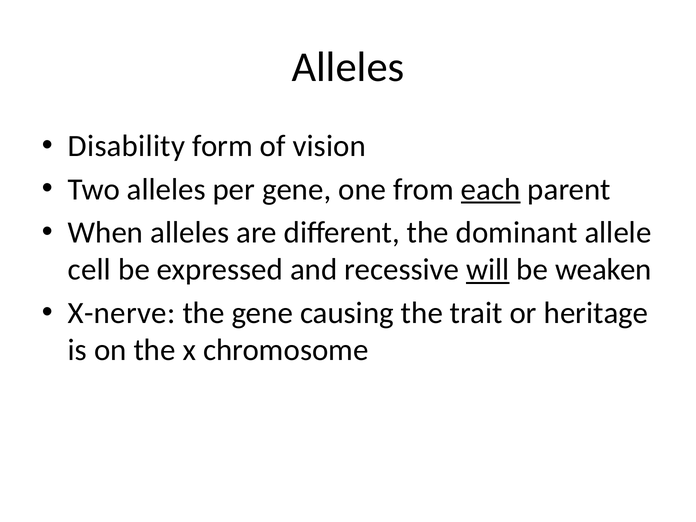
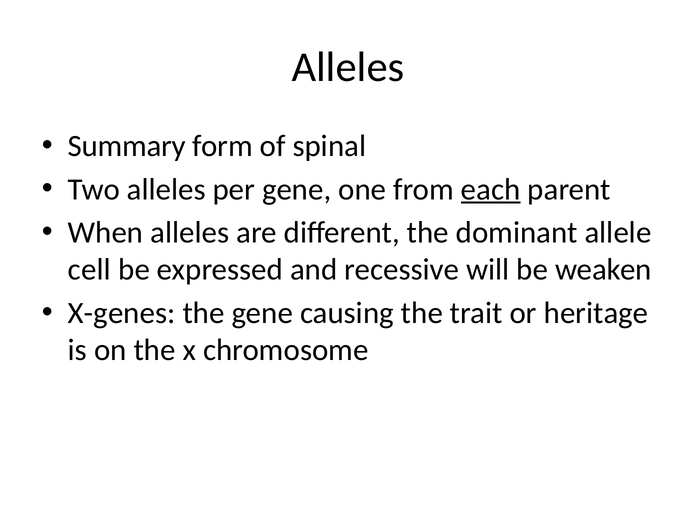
Disability: Disability -> Summary
vision: vision -> spinal
will underline: present -> none
X-nerve: X-nerve -> X-genes
